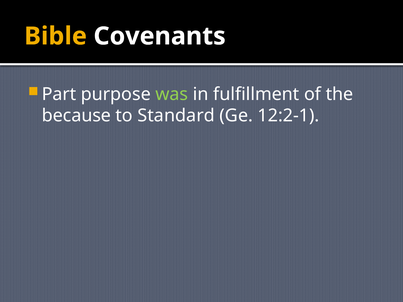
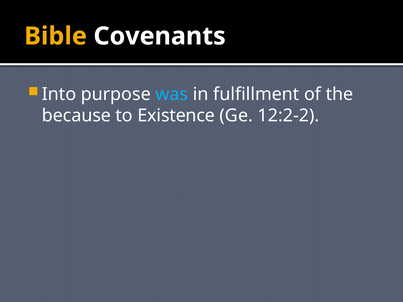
Part: Part -> Into
was colour: light green -> light blue
Standard: Standard -> Existence
12:2-1: 12:2-1 -> 12:2-2
